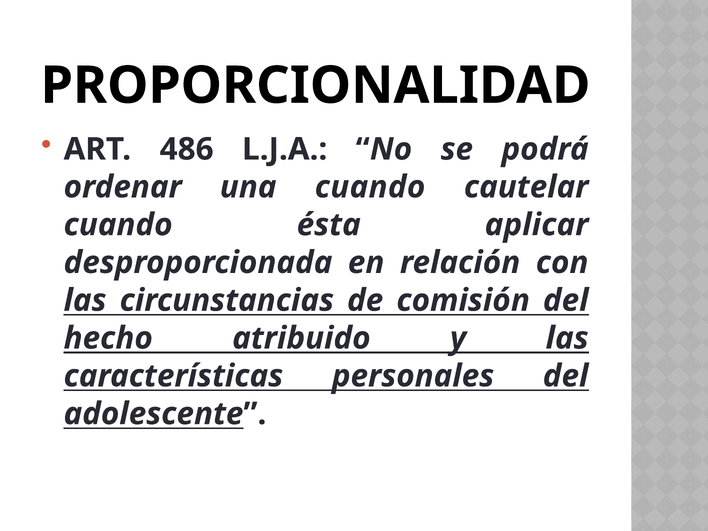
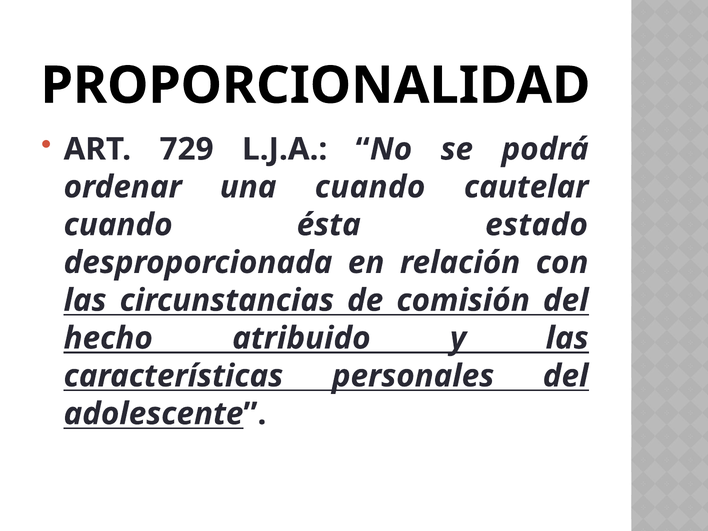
486: 486 -> 729
aplicar: aplicar -> estado
